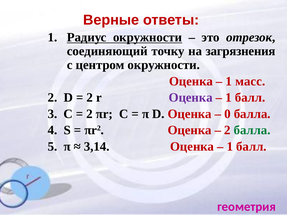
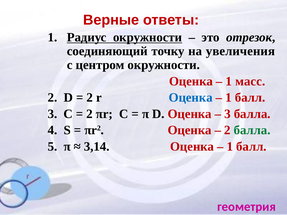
загрязнения: загрязнения -> увеличения
Оценка at (191, 98) colour: purple -> blue
0 at (227, 114): 0 -> 3
